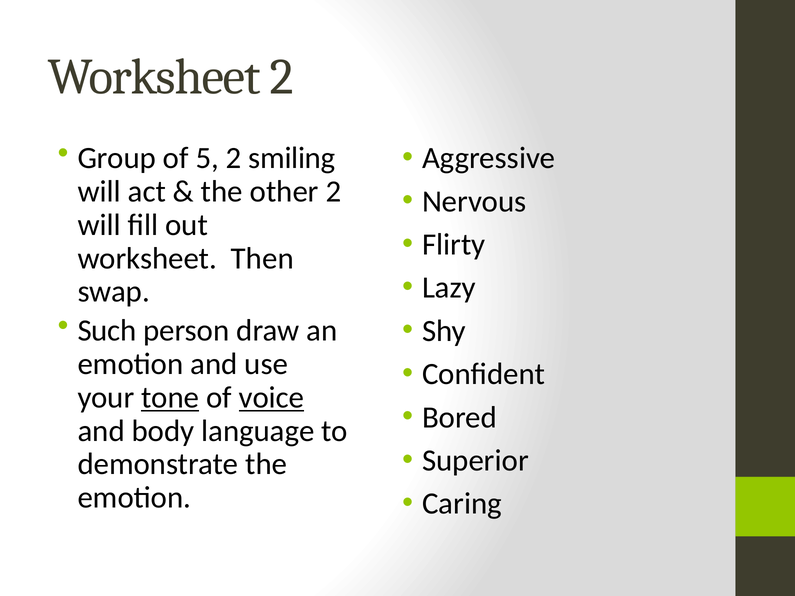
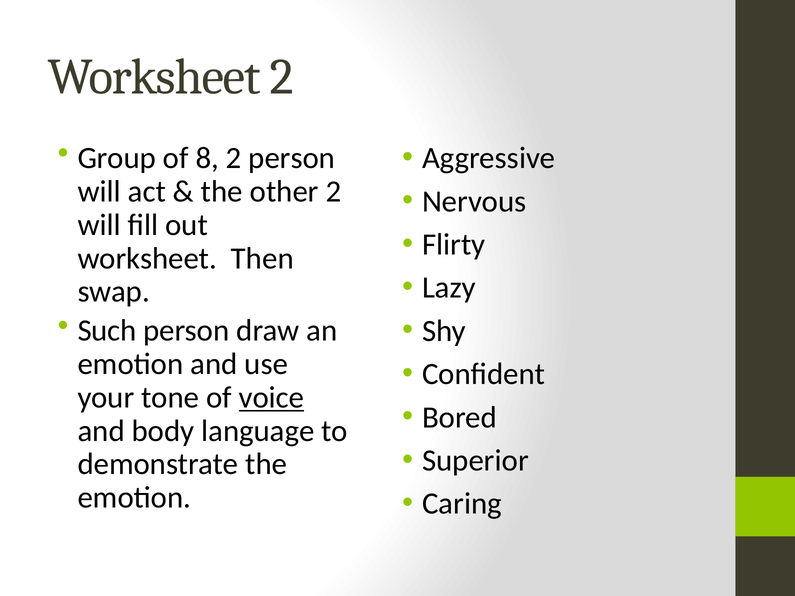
5: 5 -> 8
2 smiling: smiling -> person
tone underline: present -> none
